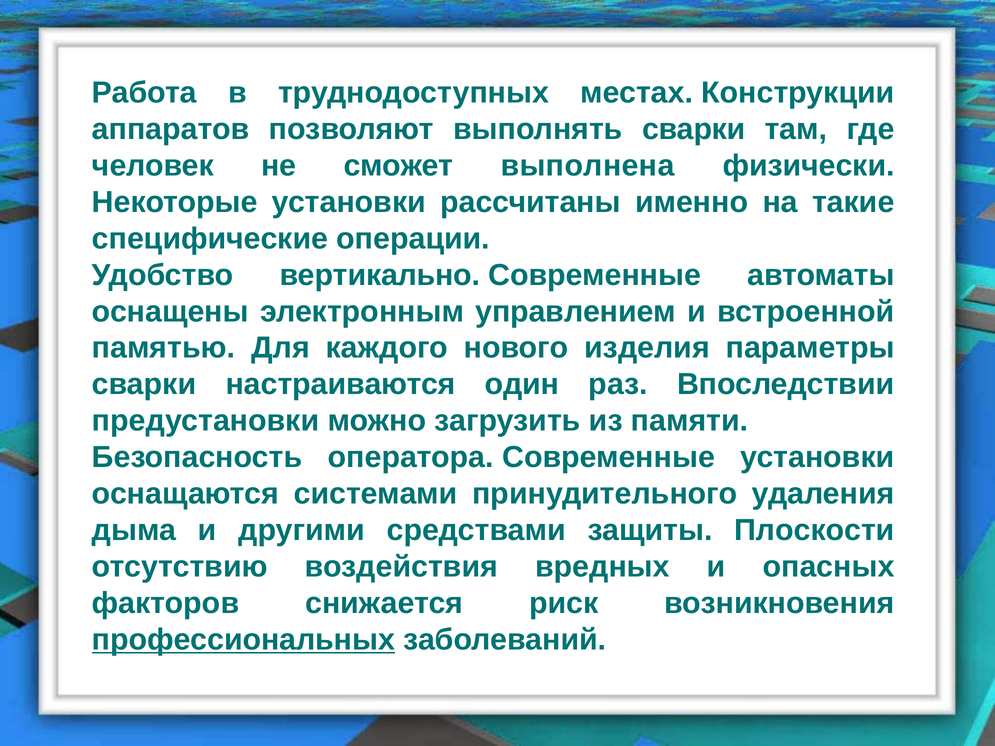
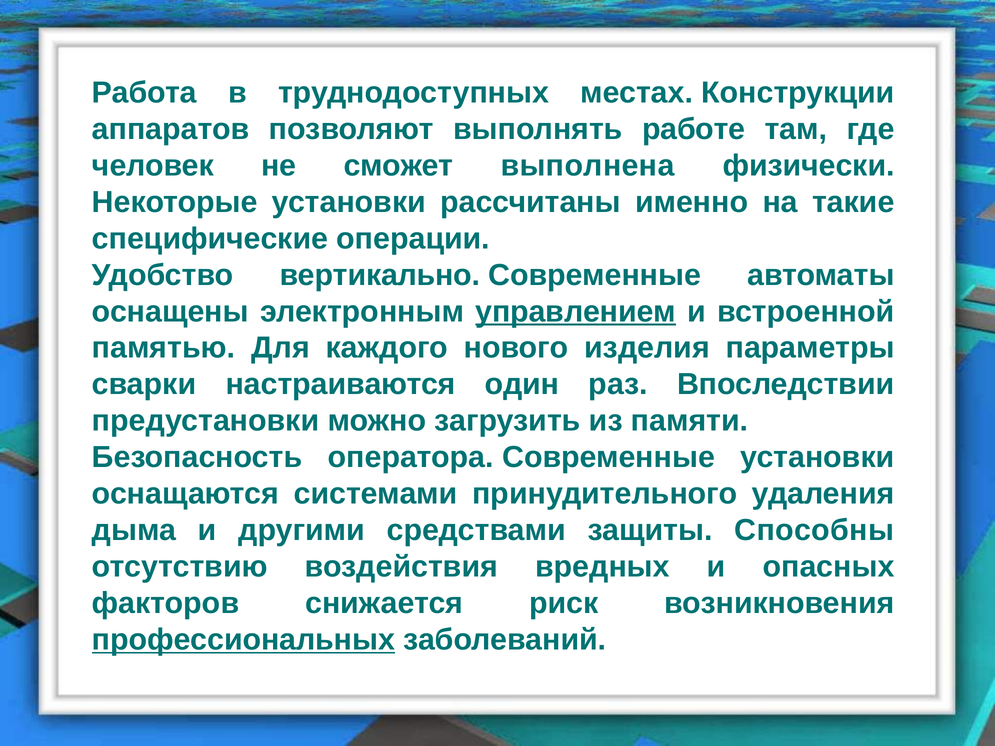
выполнять сварки: сварки -> работе
управлением underline: none -> present
Плоскости: Плоскости -> Способны
